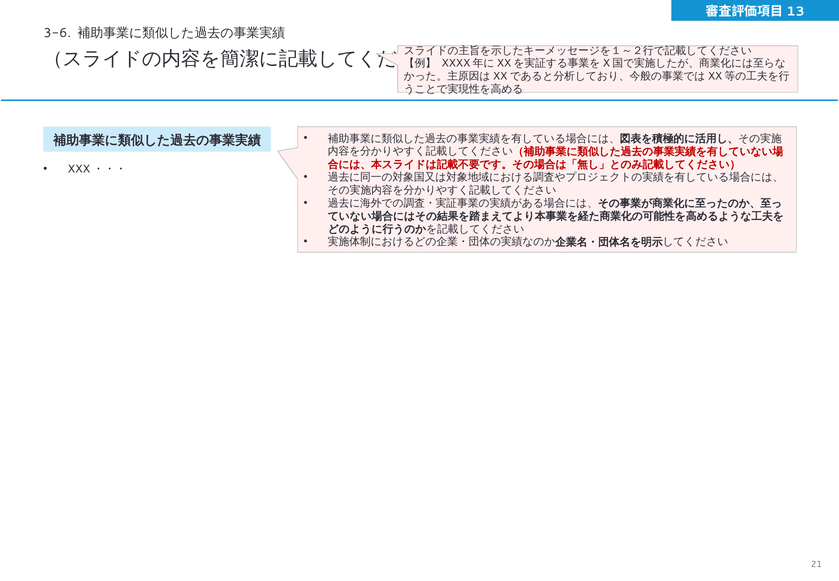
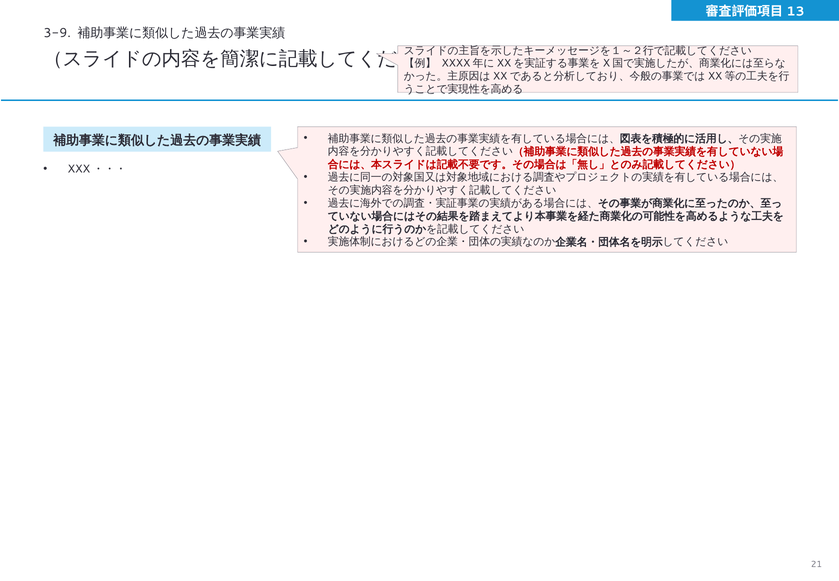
3-6: 3-6 -> 3-9
